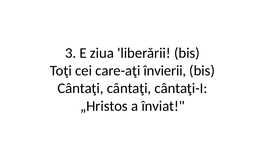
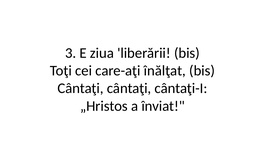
învierii: învierii -> înălţat
